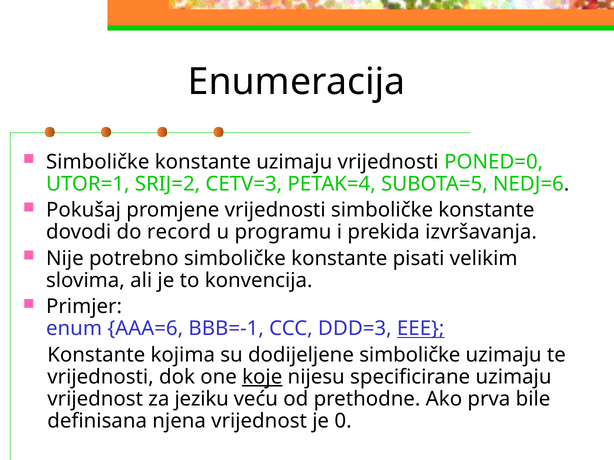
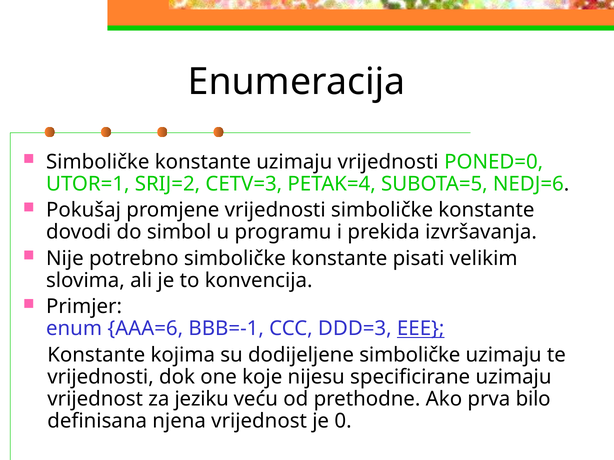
record: record -> simbol
koje underline: present -> none
bile: bile -> bilo
